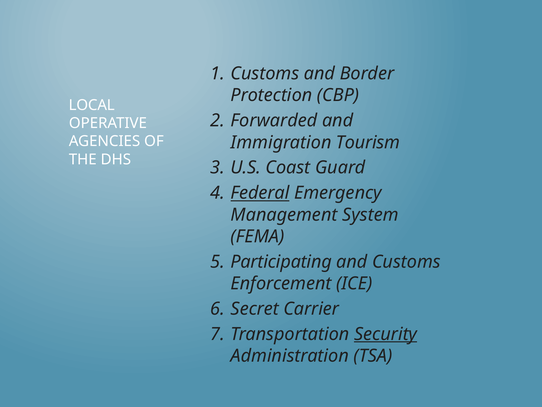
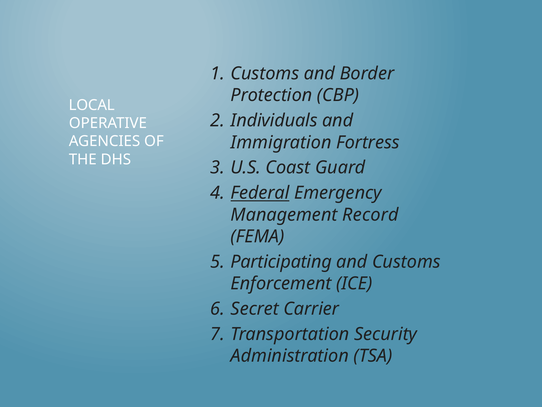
Forwarded: Forwarded -> Individuals
Tourism: Tourism -> Fortress
System: System -> Record
Security underline: present -> none
